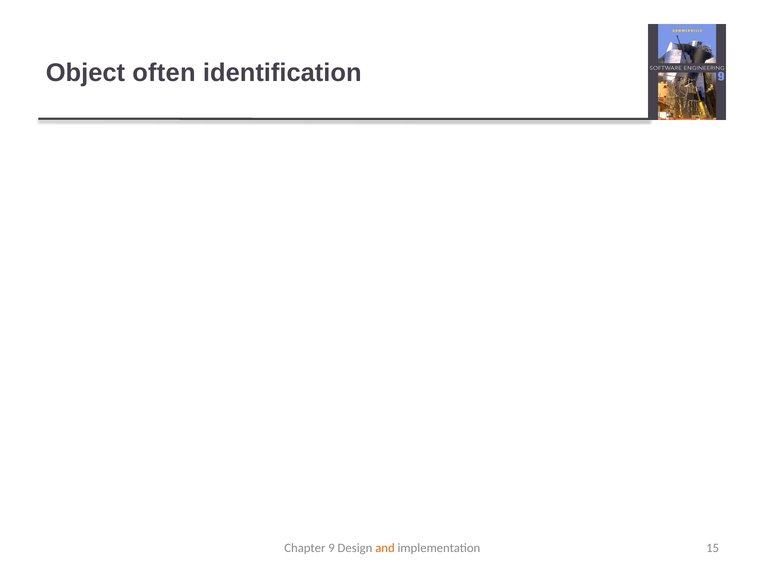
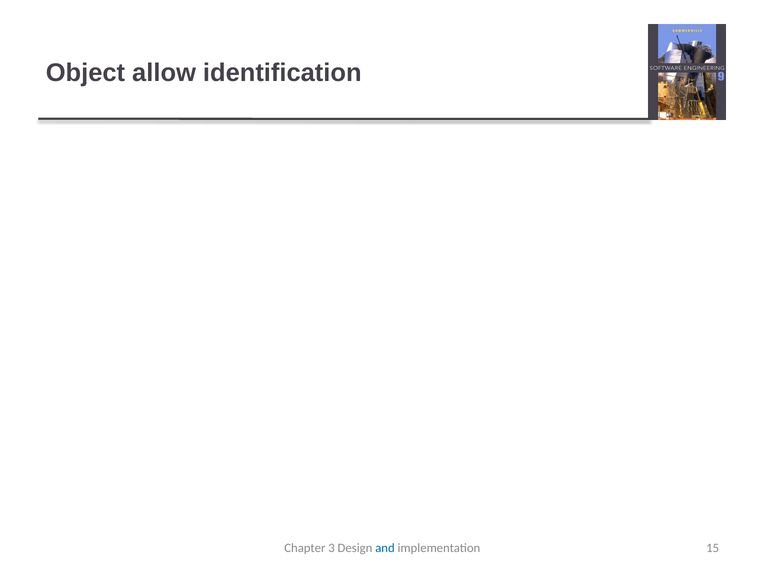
often: often -> allow
9: 9 -> 3
and at (385, 548) colour: orange -> blue
